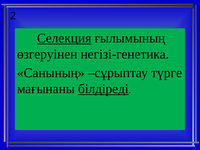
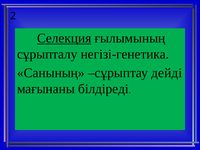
өзгеруінен: өзгеруінен -> сұрыпталу
түрге: түрге -> дейді
білдіреді underline: present -> none
